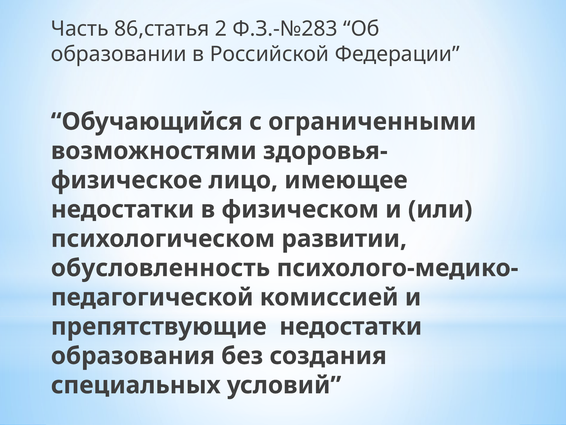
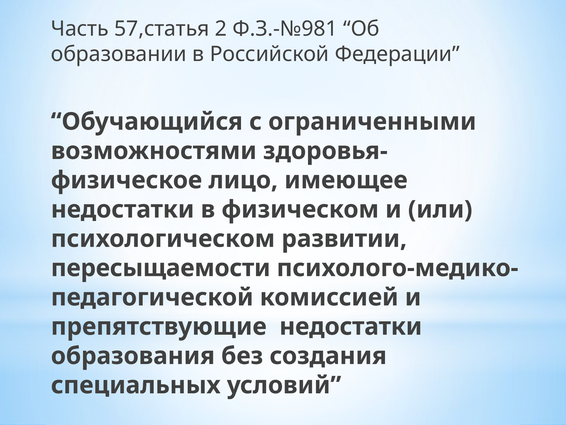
86,статья: 86,статья -> 57,статья
Ф.З.-№283: Ф.З.-№283 -> Ф.З.-№981
обусловленность: обусловленность -> пересыщаемости
